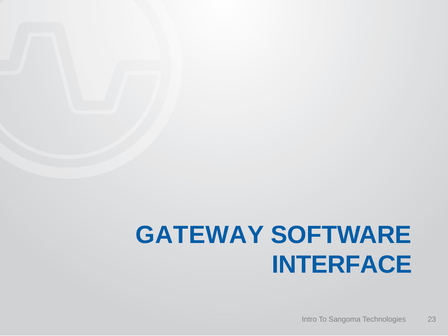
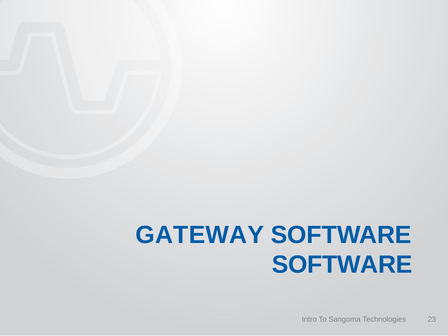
INTERFACE at (342, 265): INTERFACE -> SOFTWARE
